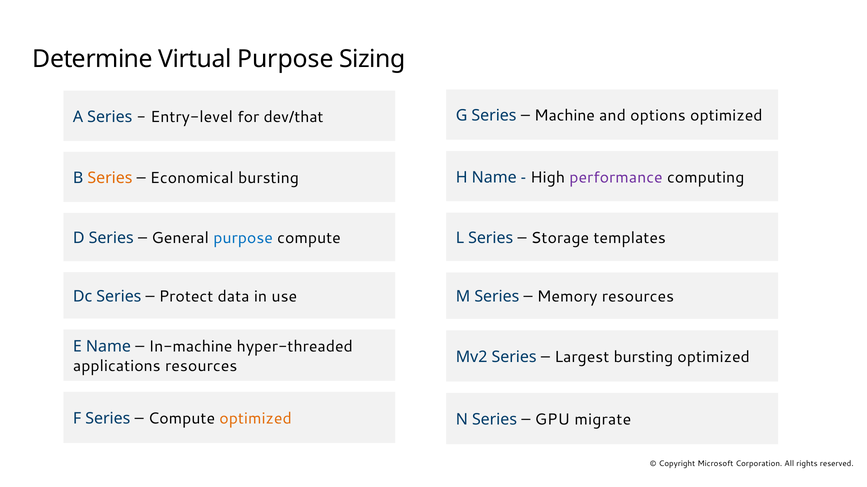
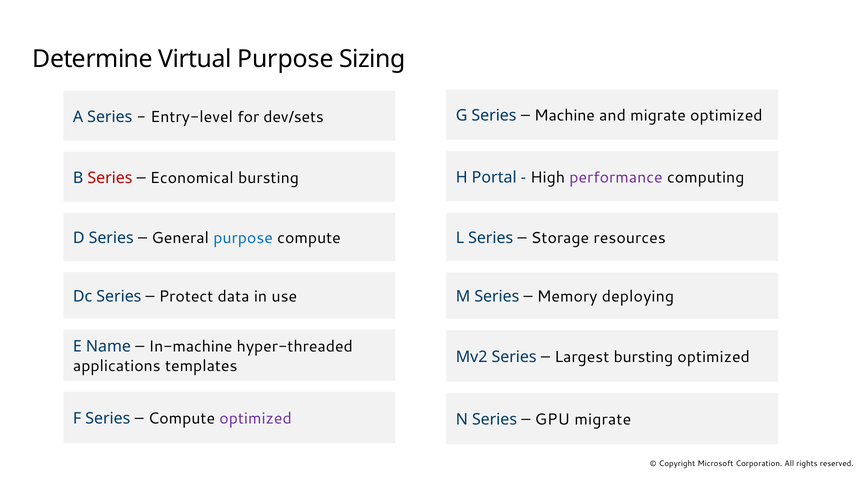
and options: options -> migrate
dev/that: dev/that -> dev/sets
H Name: Name -> Portal
Series at (110, 178) colour: orange -> red
templates: templates -> resources
Memory resources: resources -> deploying
applications resources: resources -> templates
optimized at (256, 419) colour: orange -> purple
